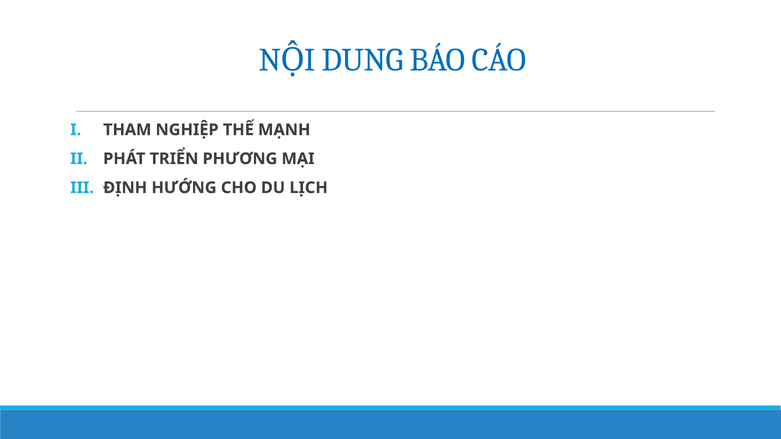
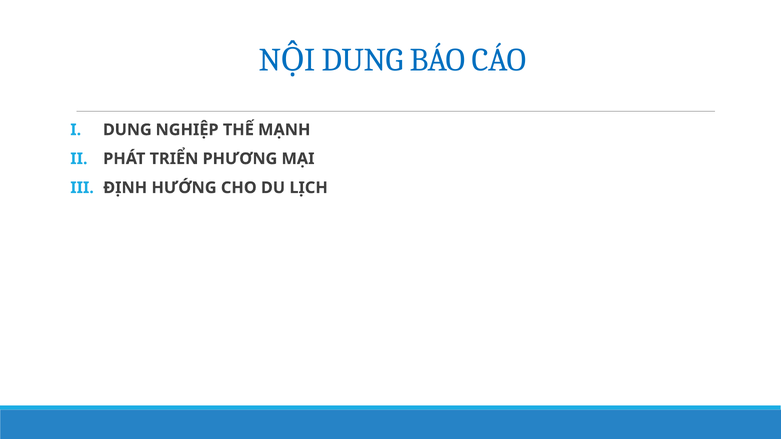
THAM at (127, 130): THAM -> DUNG
